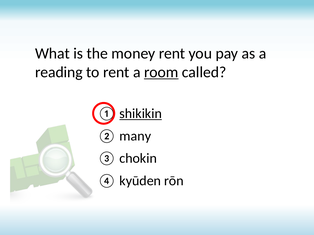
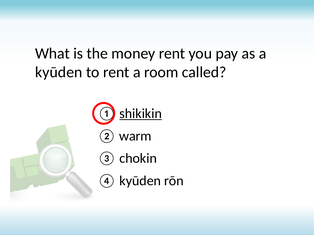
reading at (59, 72): reading -> kyūden
room underline: present -> none
many: many -> warm
